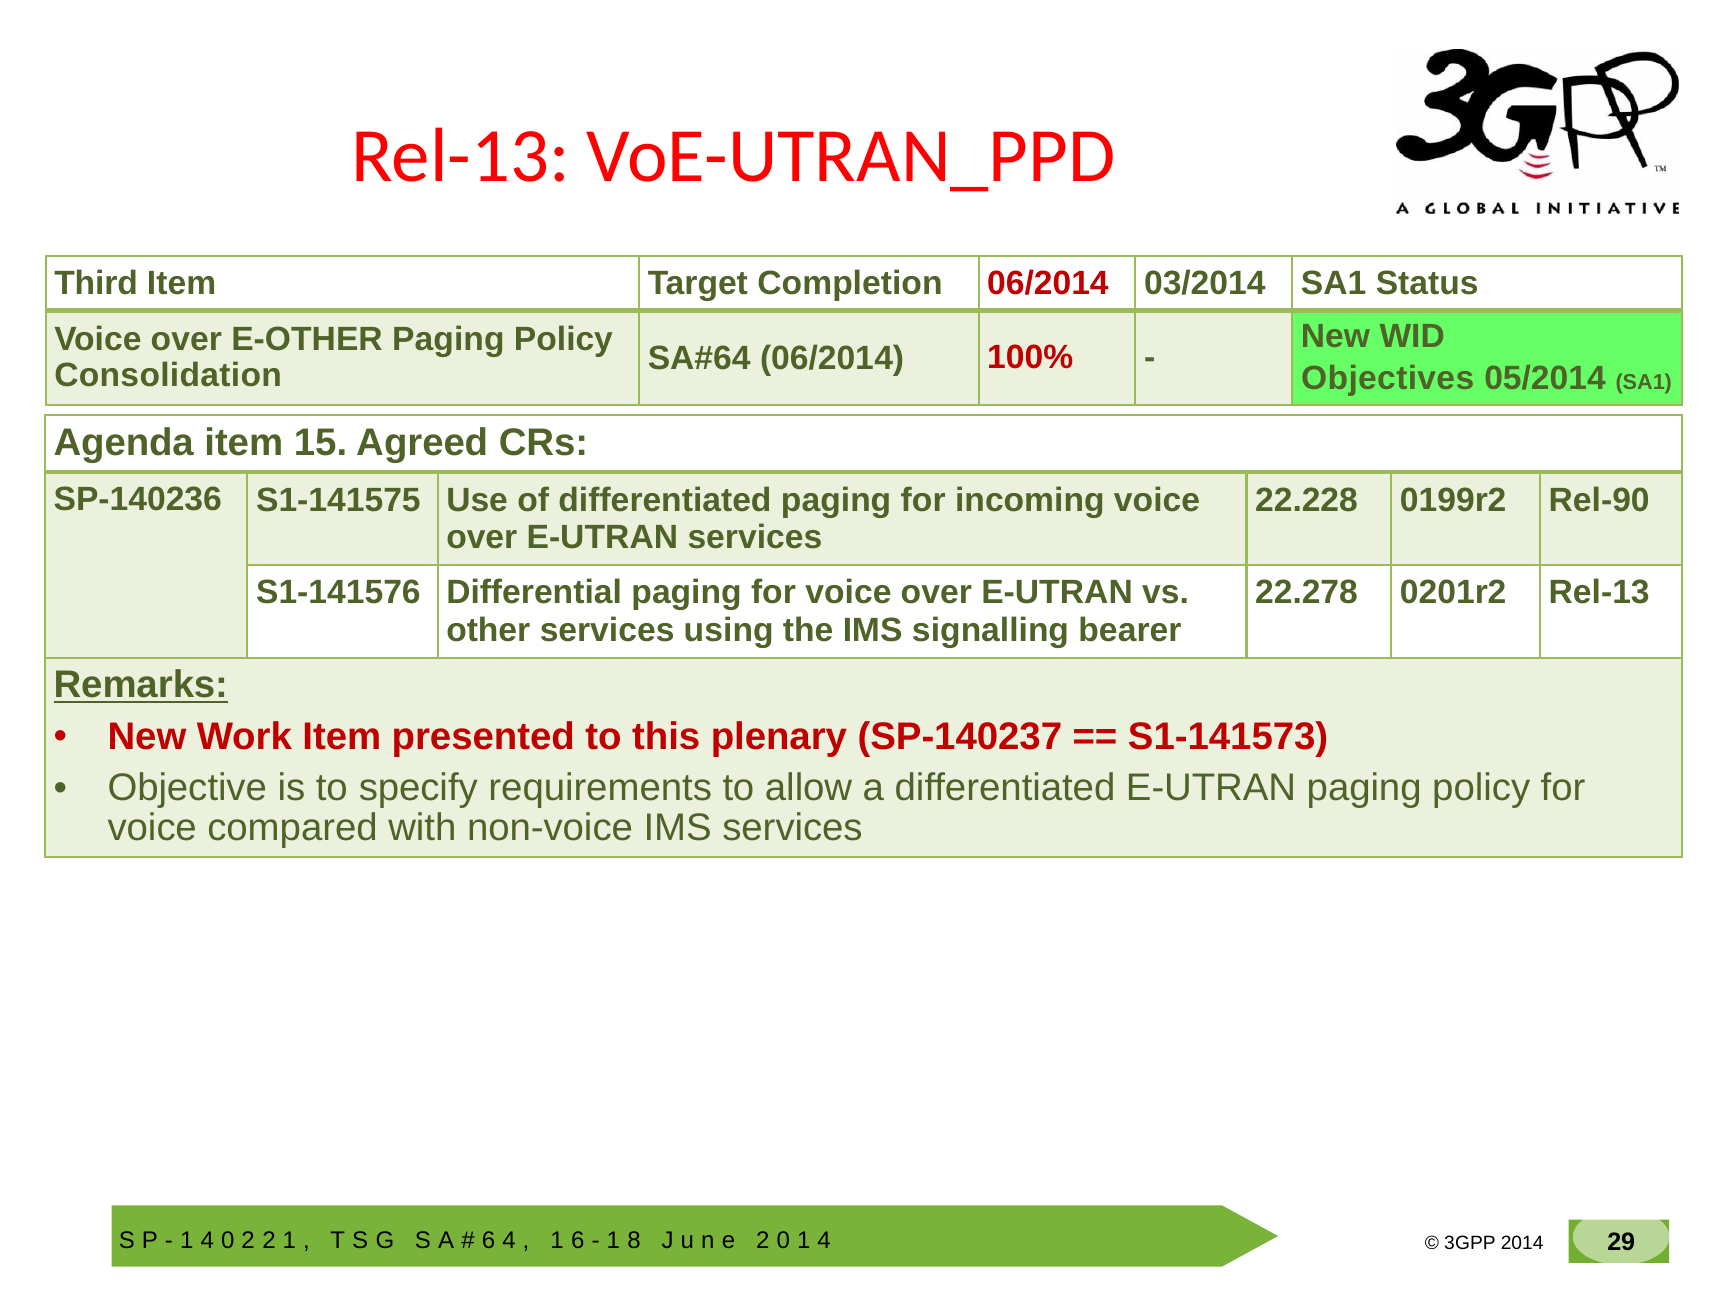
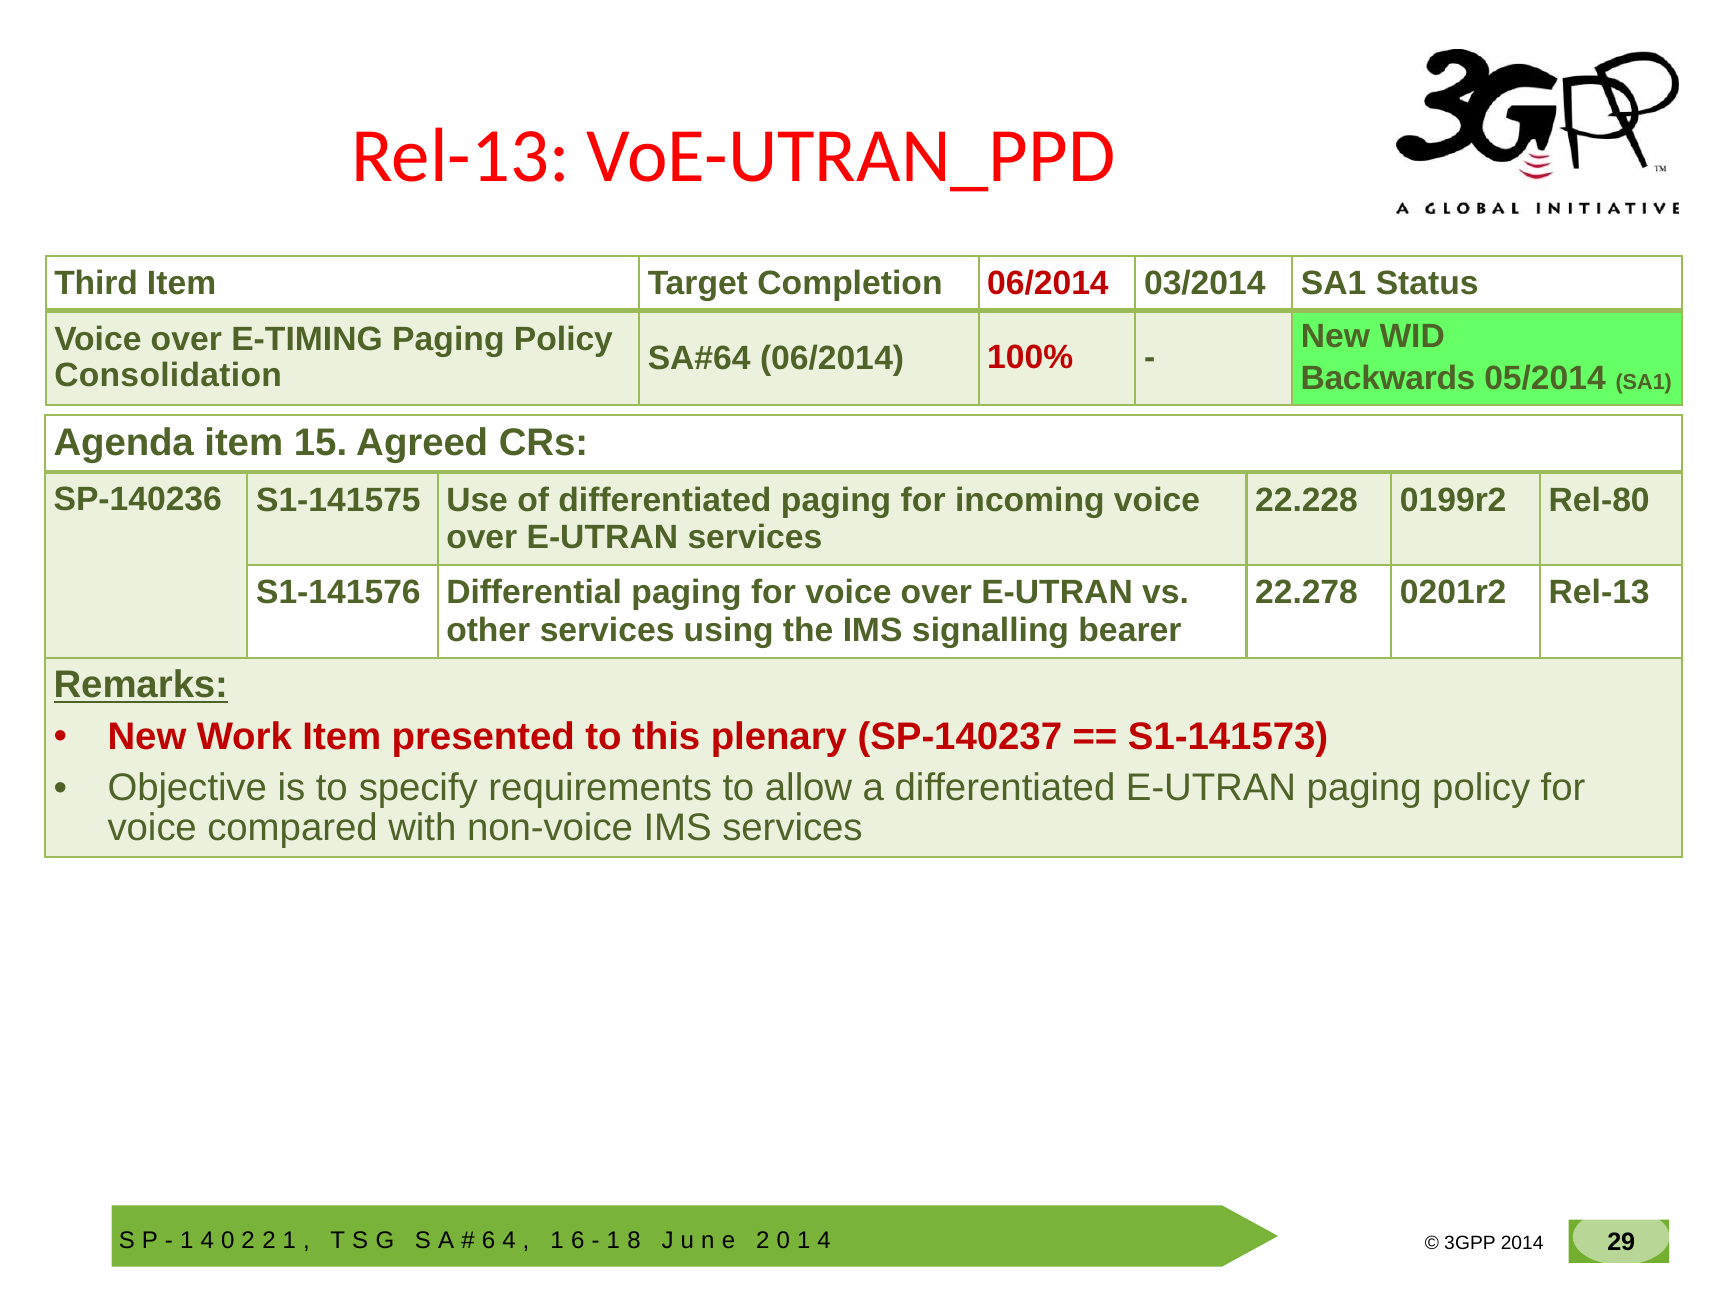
E-OTHER: E-OTHER -> E-TIMING
Objectives: Objectives -> Backwards
Rel-90: Rel-90 -> Rel-80
